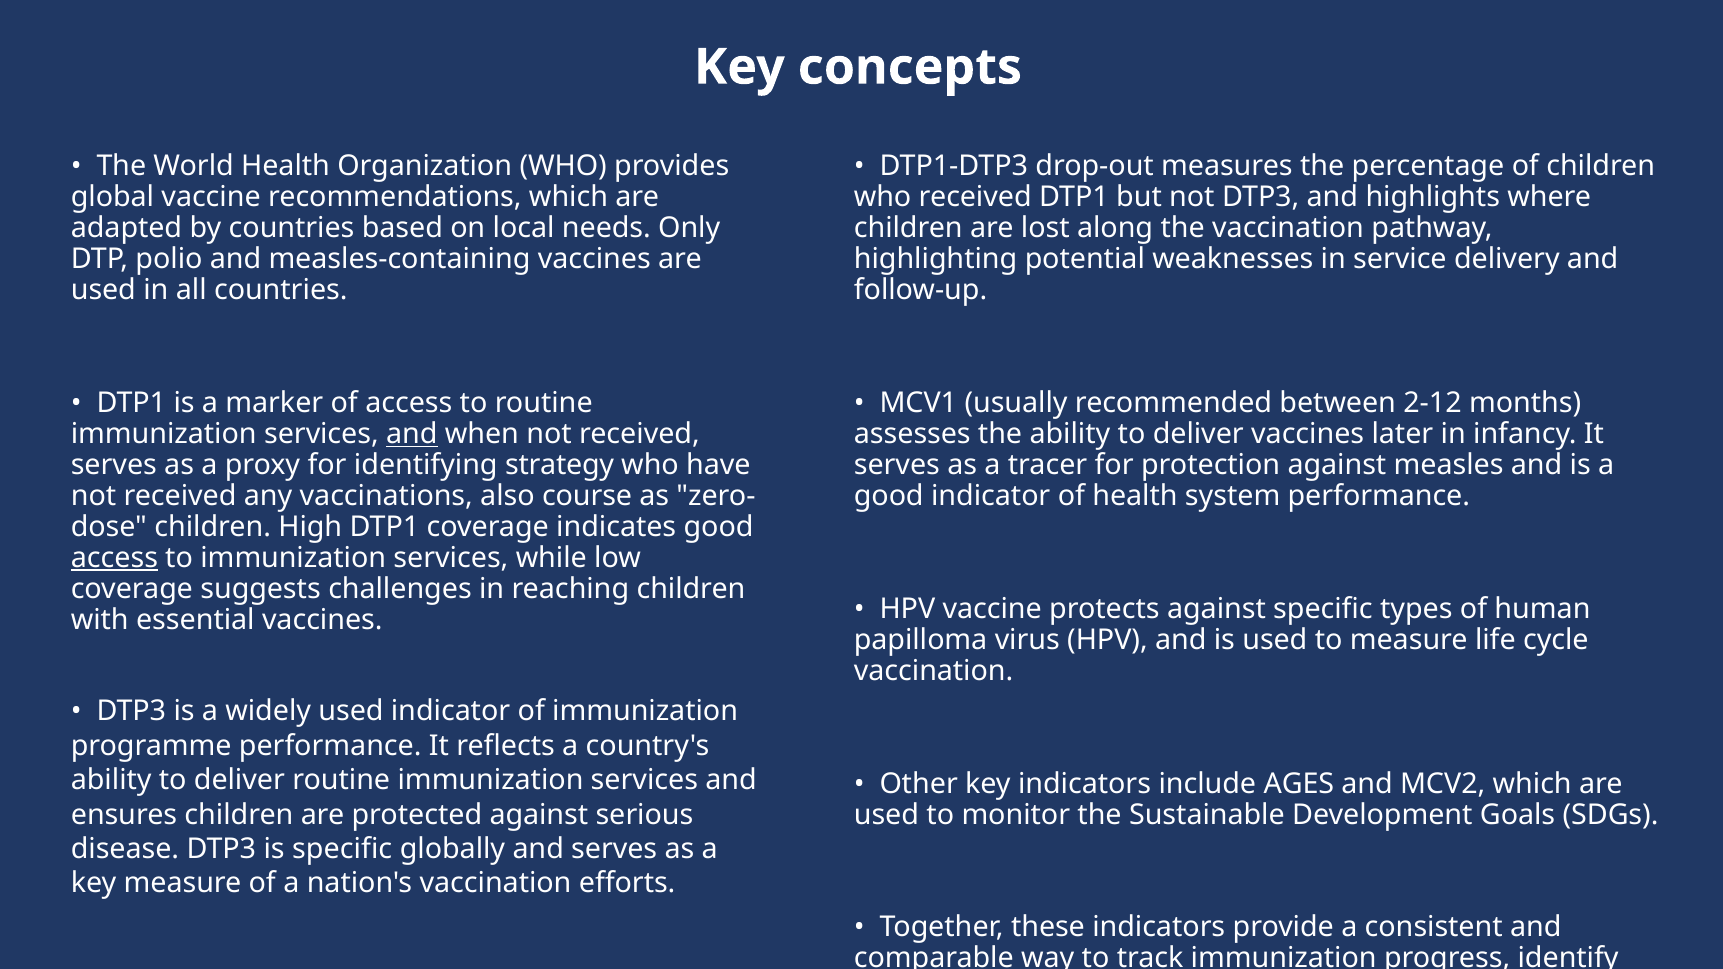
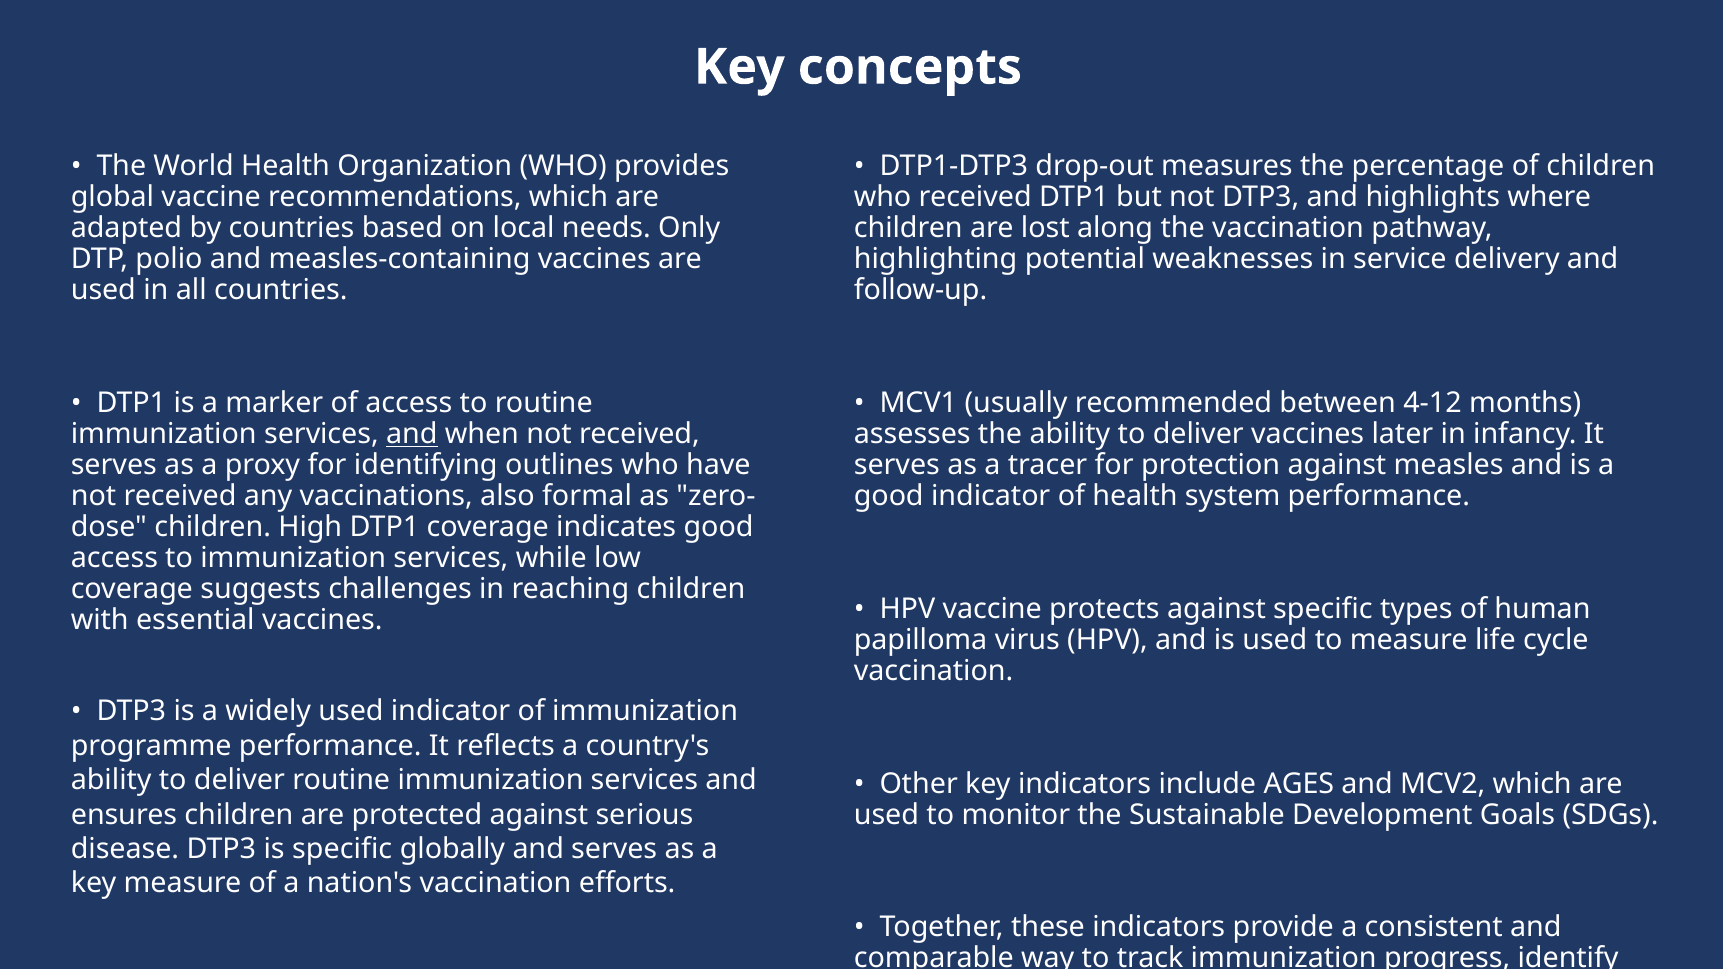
2-12: 2-12 -> 4-12
strategy: strategy -> outlines
course: course -> formal
access at (114, 558) underline: present -> none
